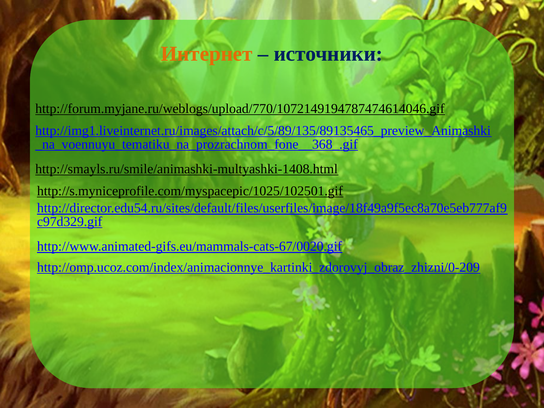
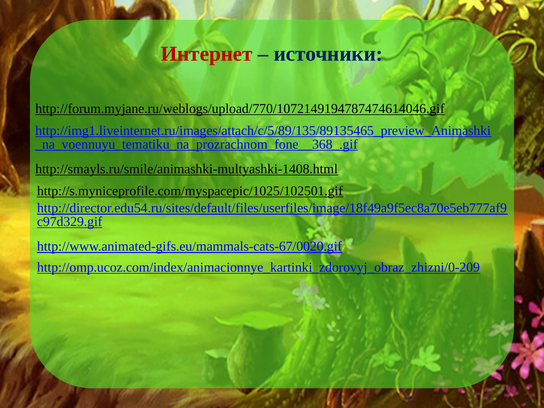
Интернет colour: orange -> red
